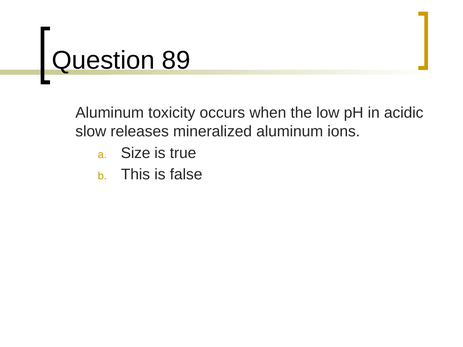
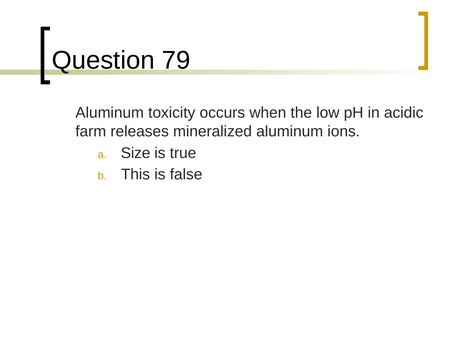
89: 89 -> 79
slow: slow -> farm
